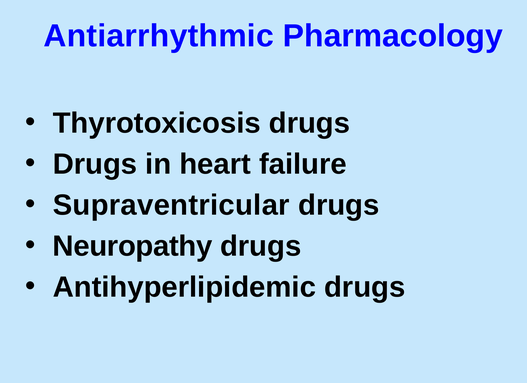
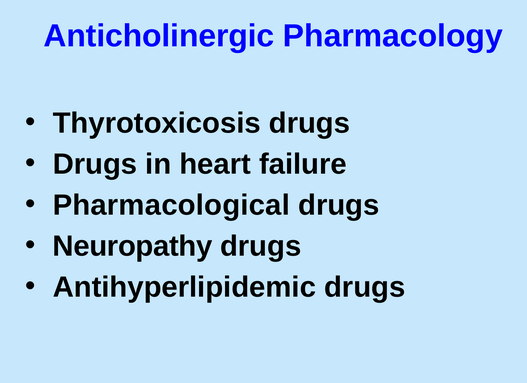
Antiarrhythmic: Antiarrhythmic -> Anticholinergic
Supraventricular: Supraventricular -> Pharmacological
